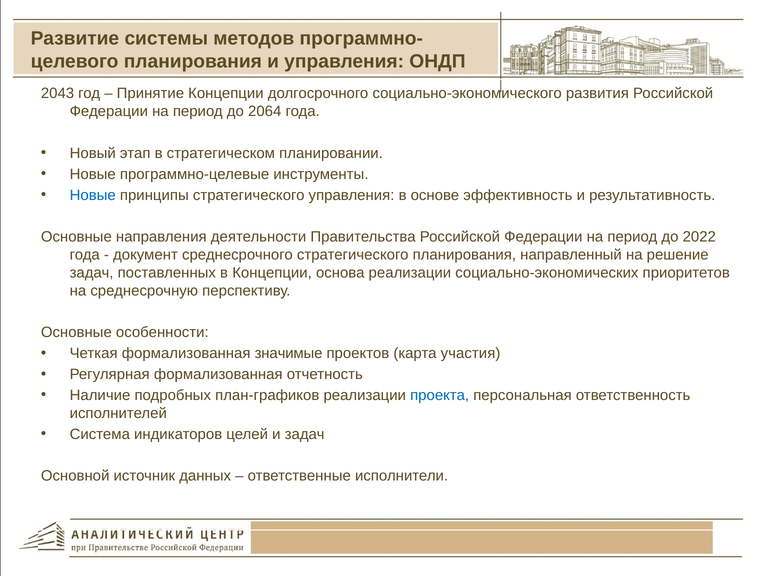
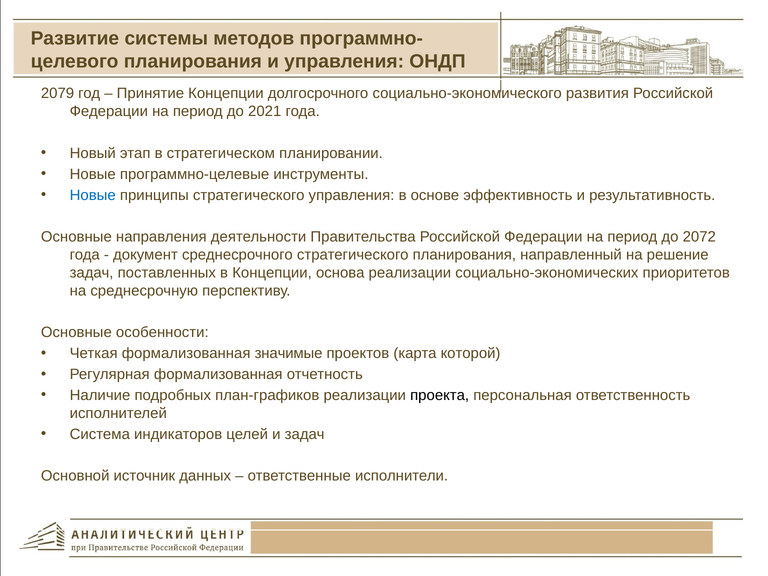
2043: 2043 -> 2079
2064: 2064 -> 2021
2022: 2022 -> 2072
участия: участия -> которой
проекта colour: blue -> black
